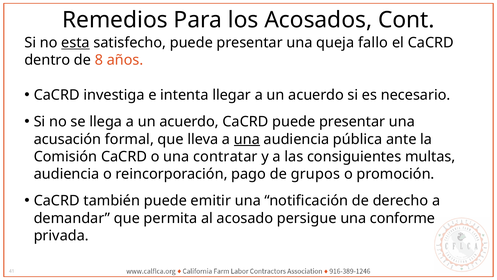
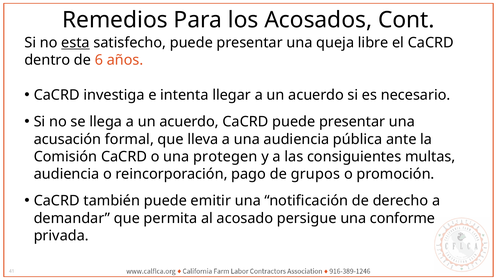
fallo: fallo -> libre
8: 8 -> 6
una at (247, 139) underline: present -> none
contratar: contratar -> protegen
